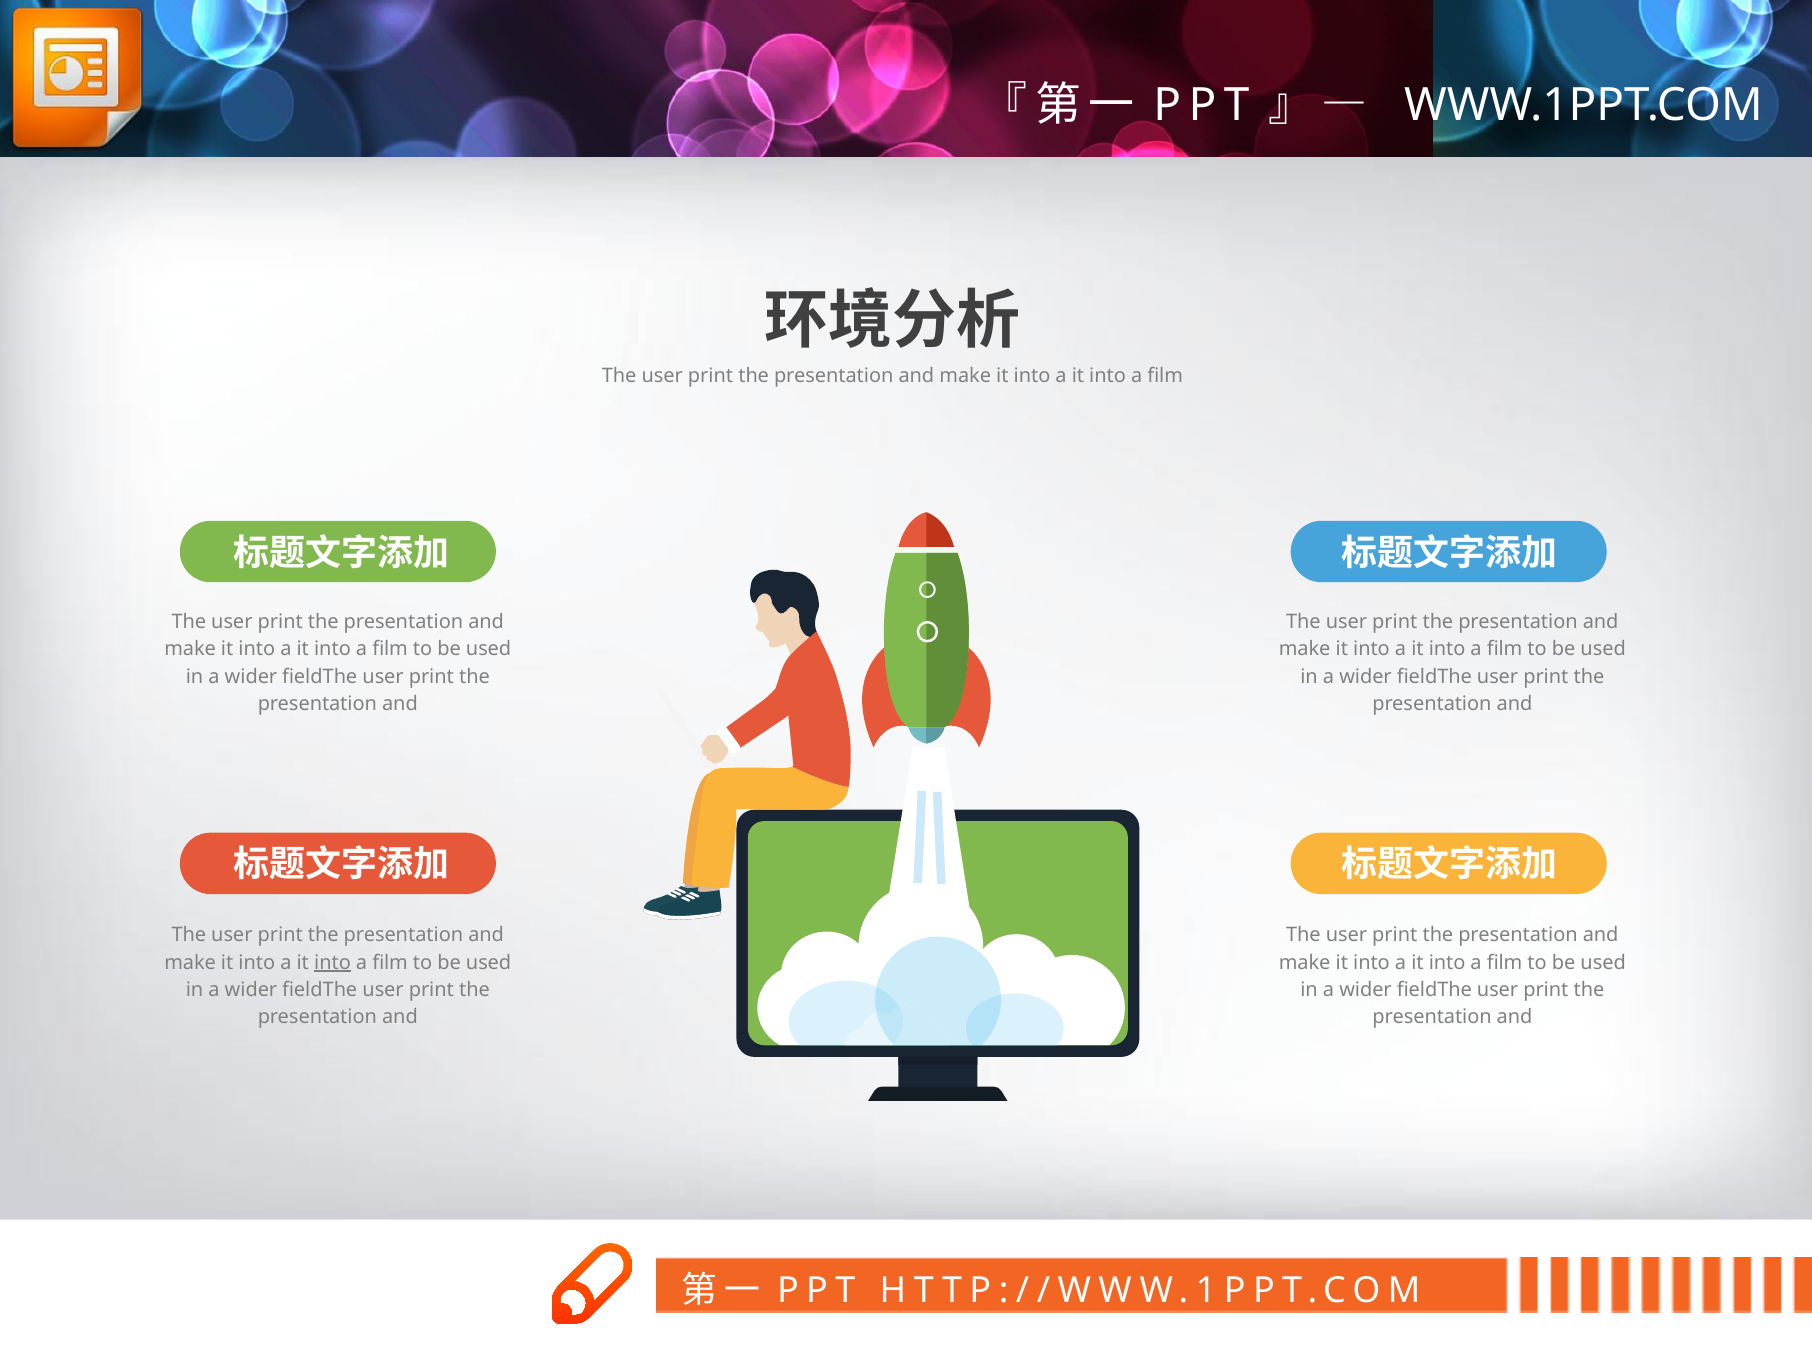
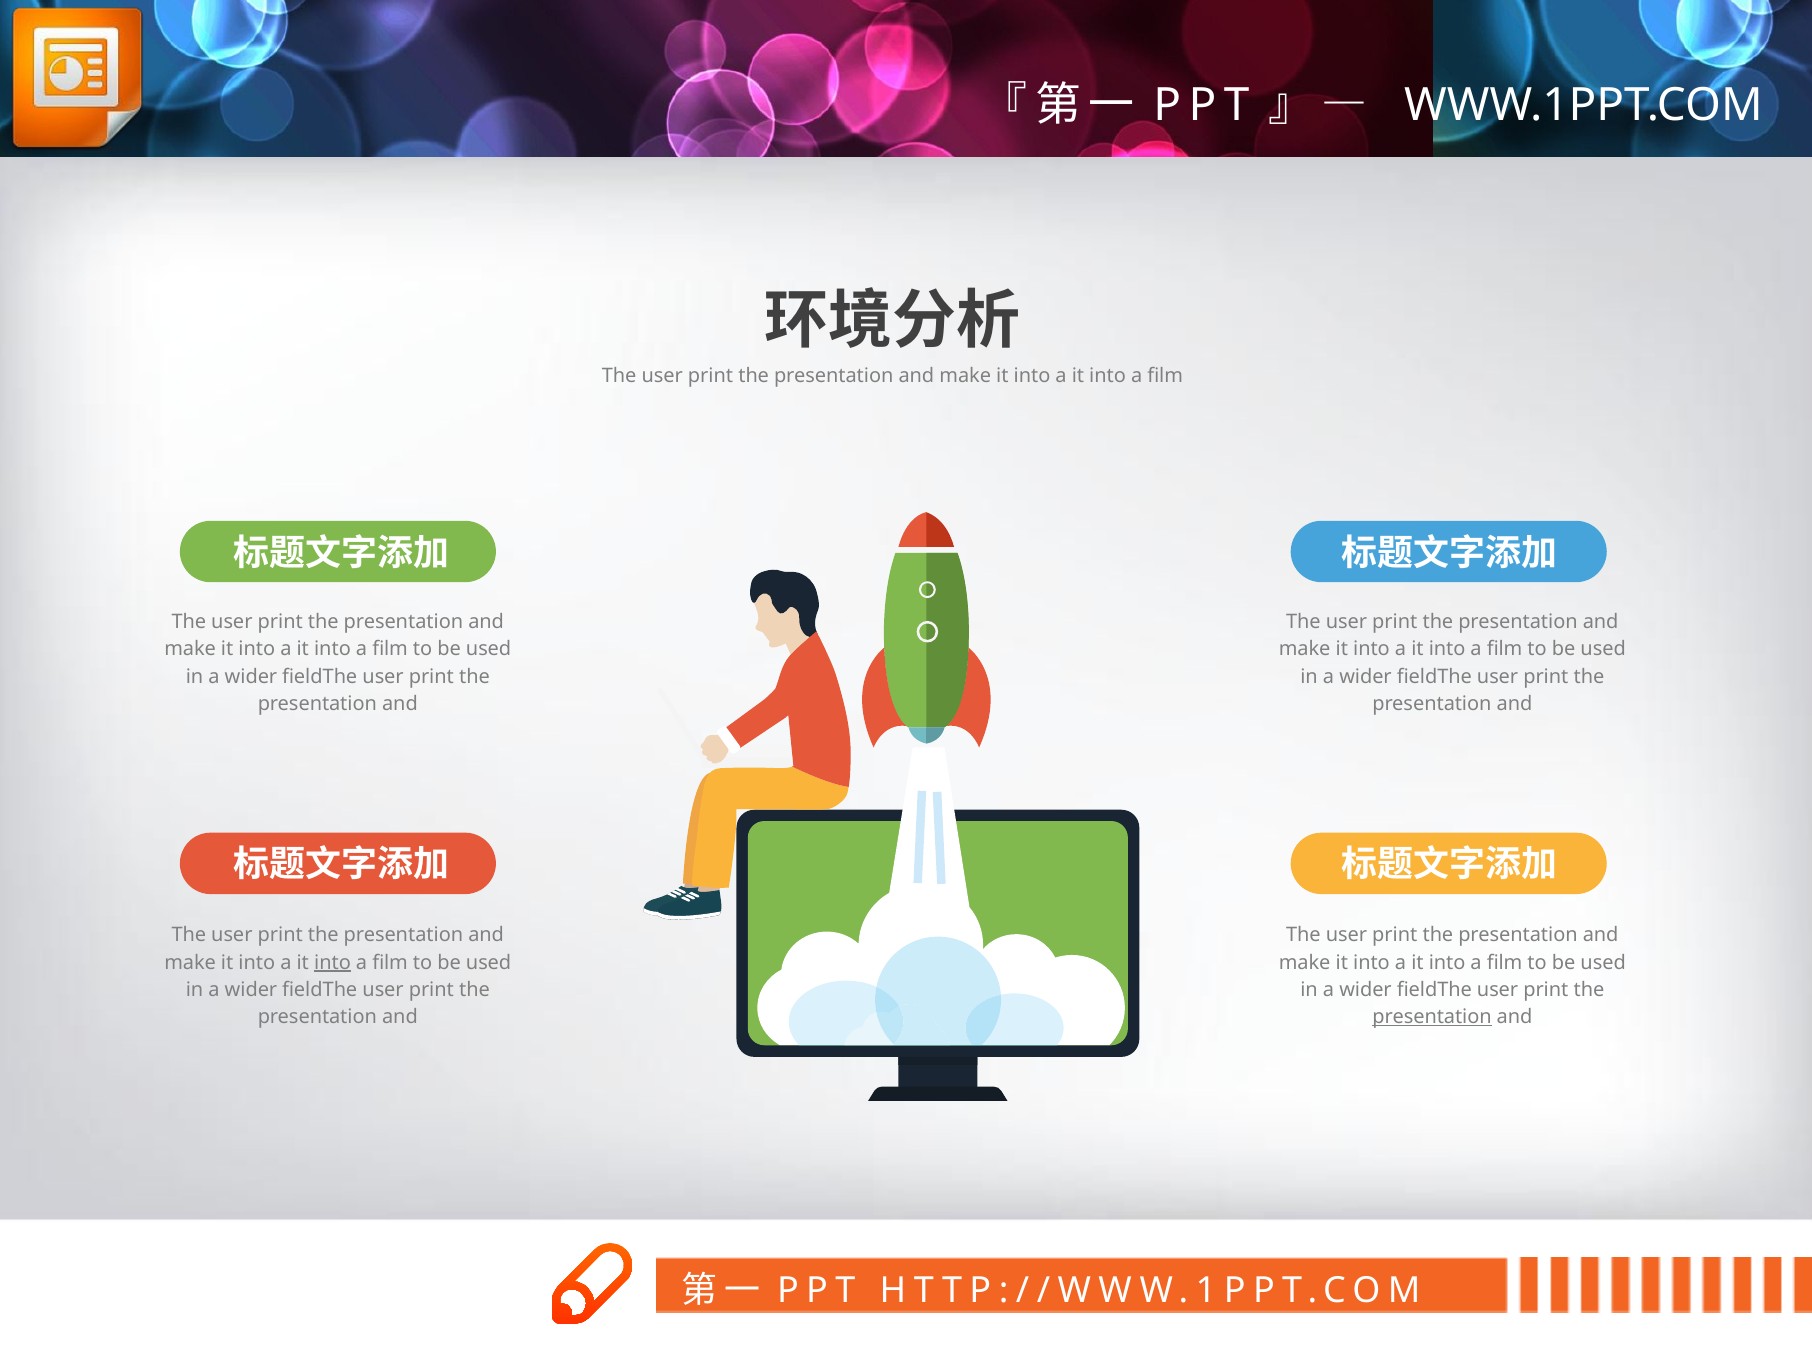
presentation at (1432, 1017) underline: none -> present
